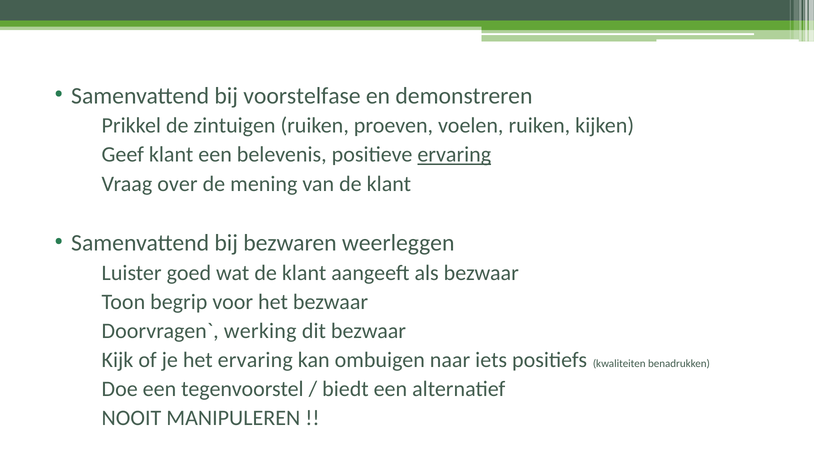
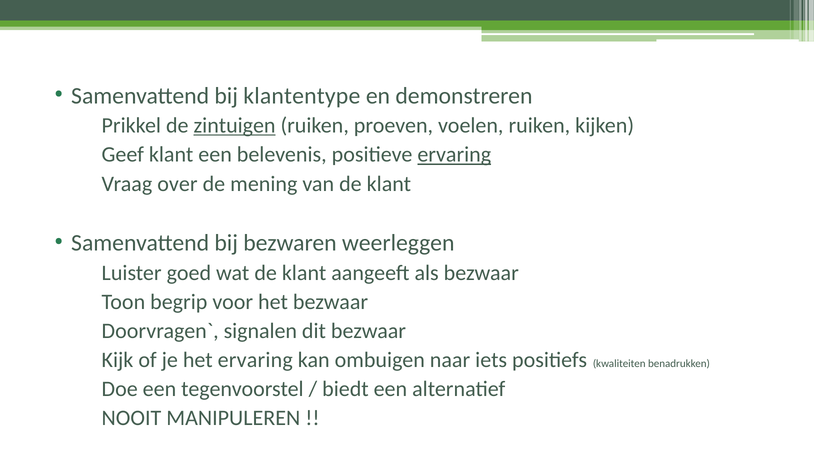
voorstelfase: voorstelfase -> klantentype
zintuigen underline: none -> present
werking: werking -> signalen
